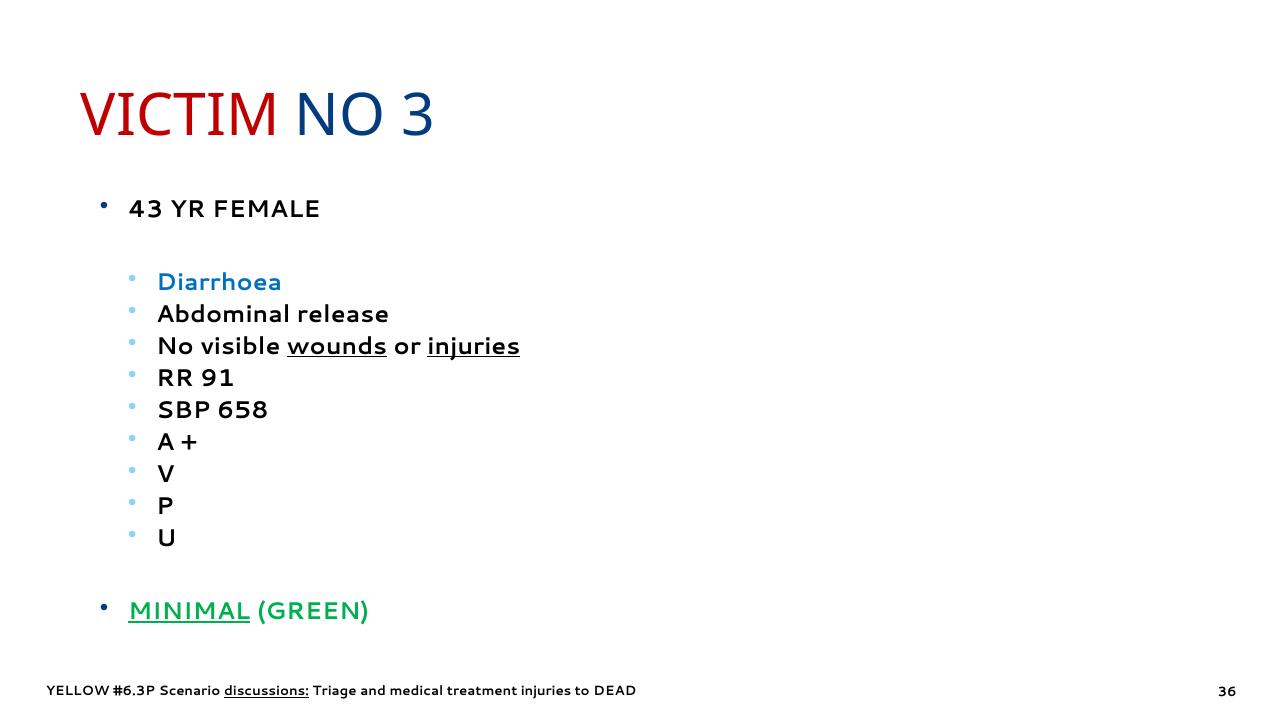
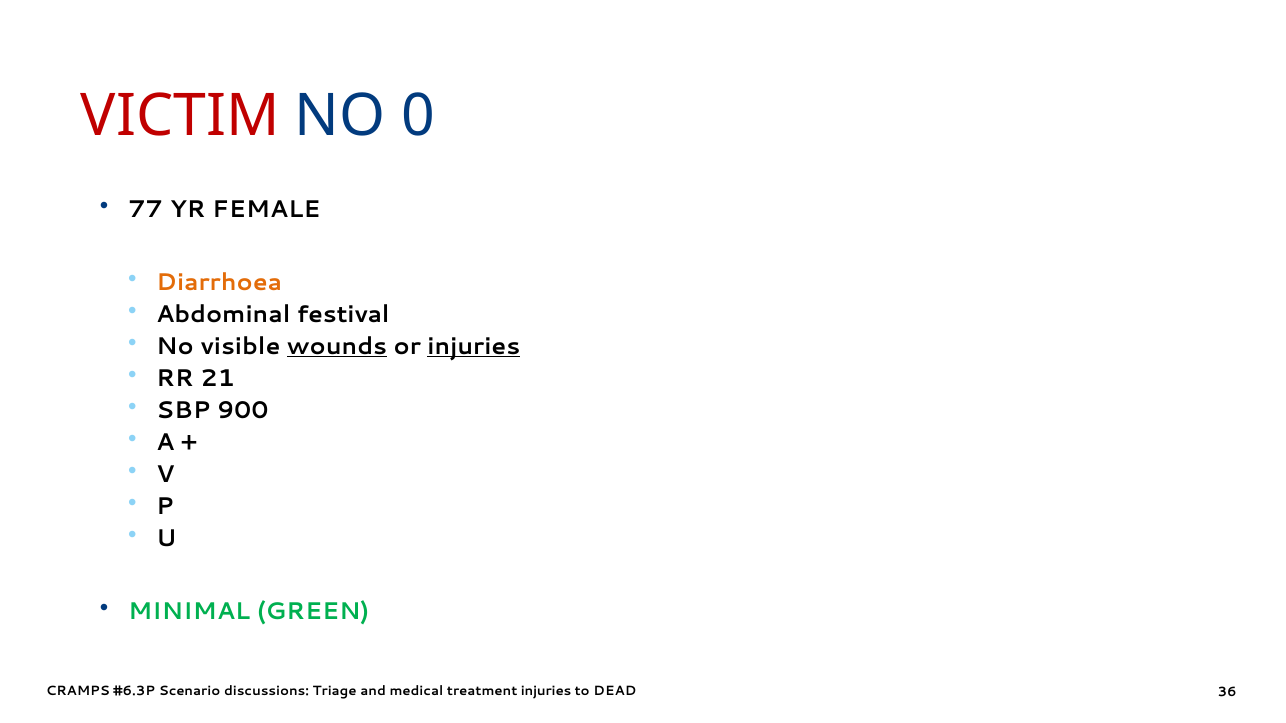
3: 3 -> 0
43: 43 -> 77
Diarrhoea colour: blue -> orange
release: release -> festival
91: 91 -> 21
658: 658 -> 900
MINIMAL underline: present -> none
YELLOW: YELLOW -> CRAMPS
discussions underline: present -> none
